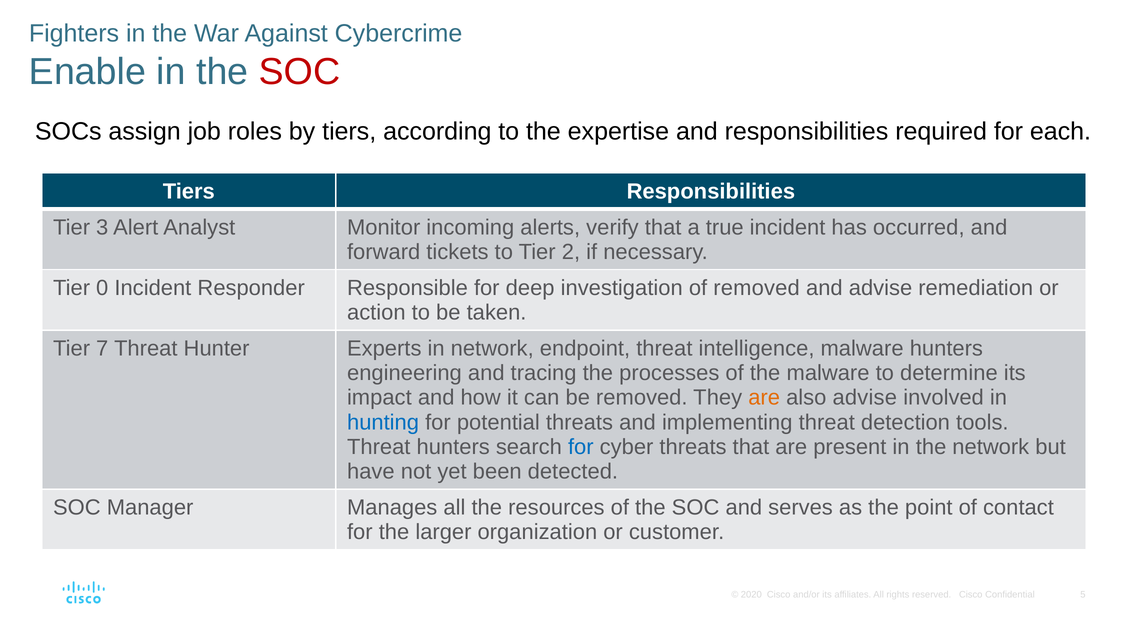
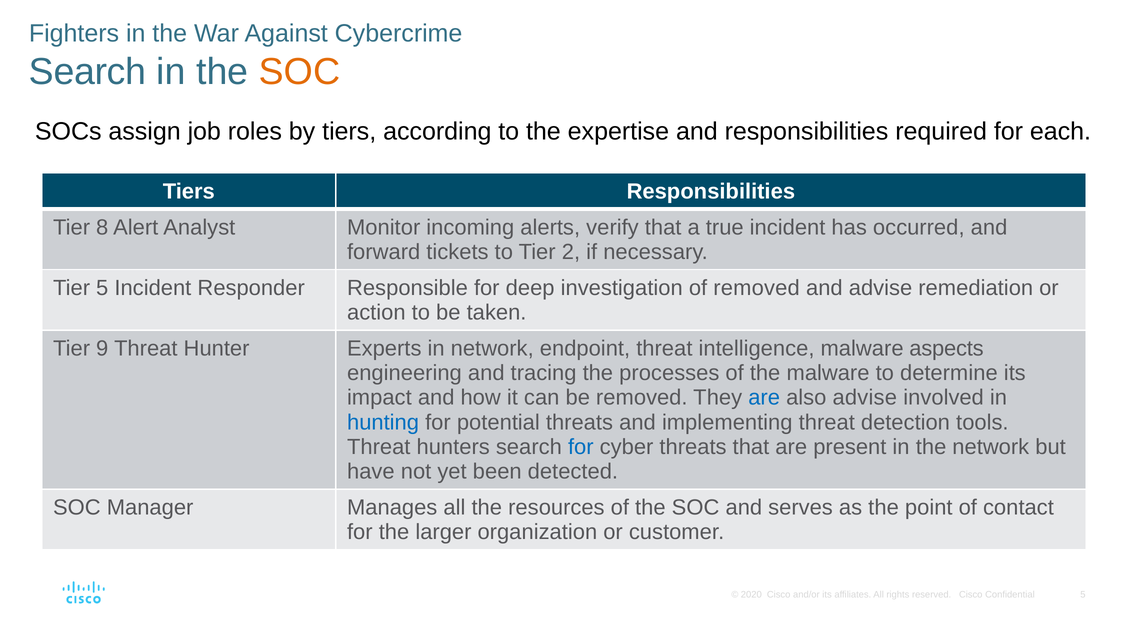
Enable at (87, 72): Enable -> Search
SOC at (300, 72) colour: red -> orange
3: 3 -> 8
Tier 0: 0 -> 5
7: 7 -> 9
malware hunters: hunters -> aspects
are at (764, 398) colour: orange -> blue
